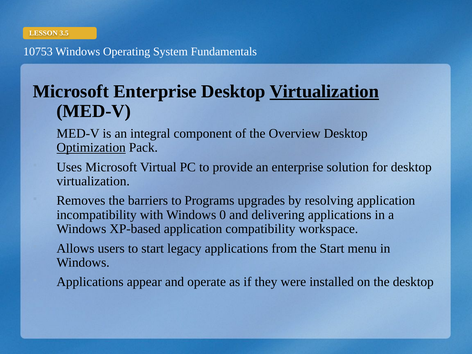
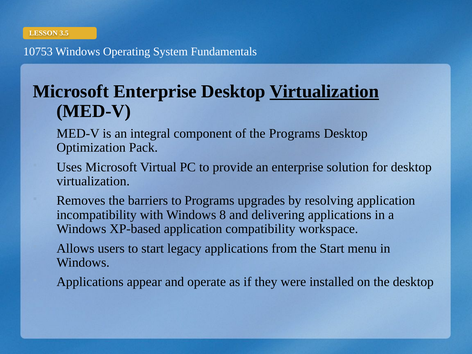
the Overview: Overview -> Programs
Optimization underline: present -> none
0: 0 -> 8
